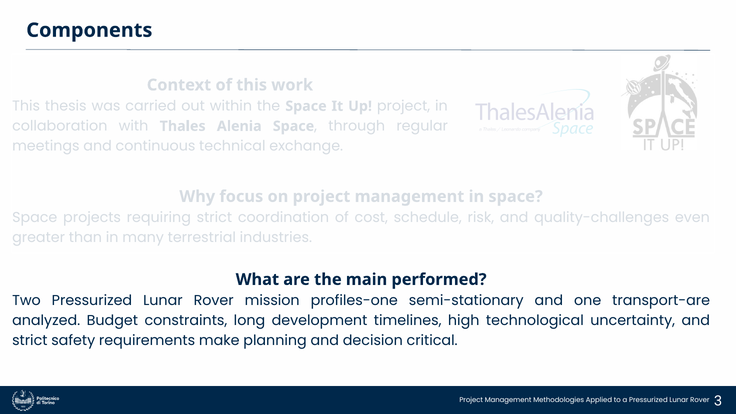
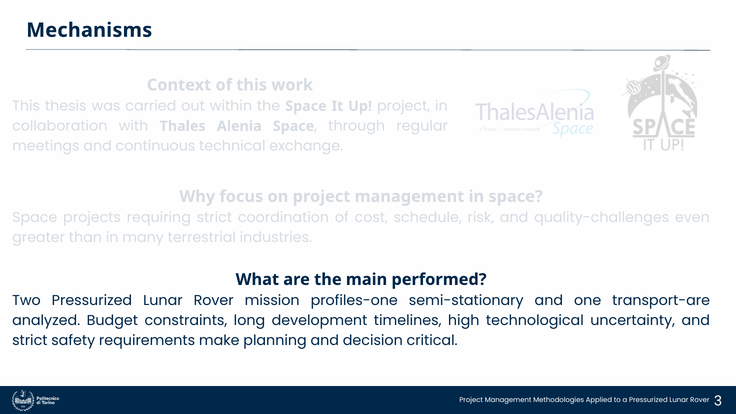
Components: Components -> Mechanisms
